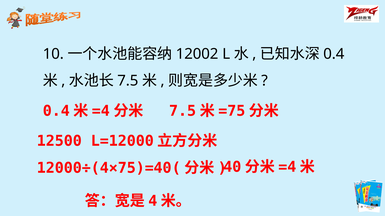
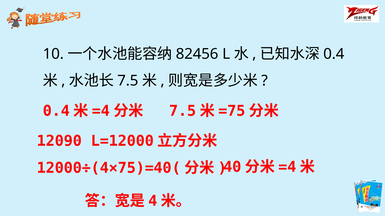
12002: 12002 -> 82456
12500: 12500 -> 12090
